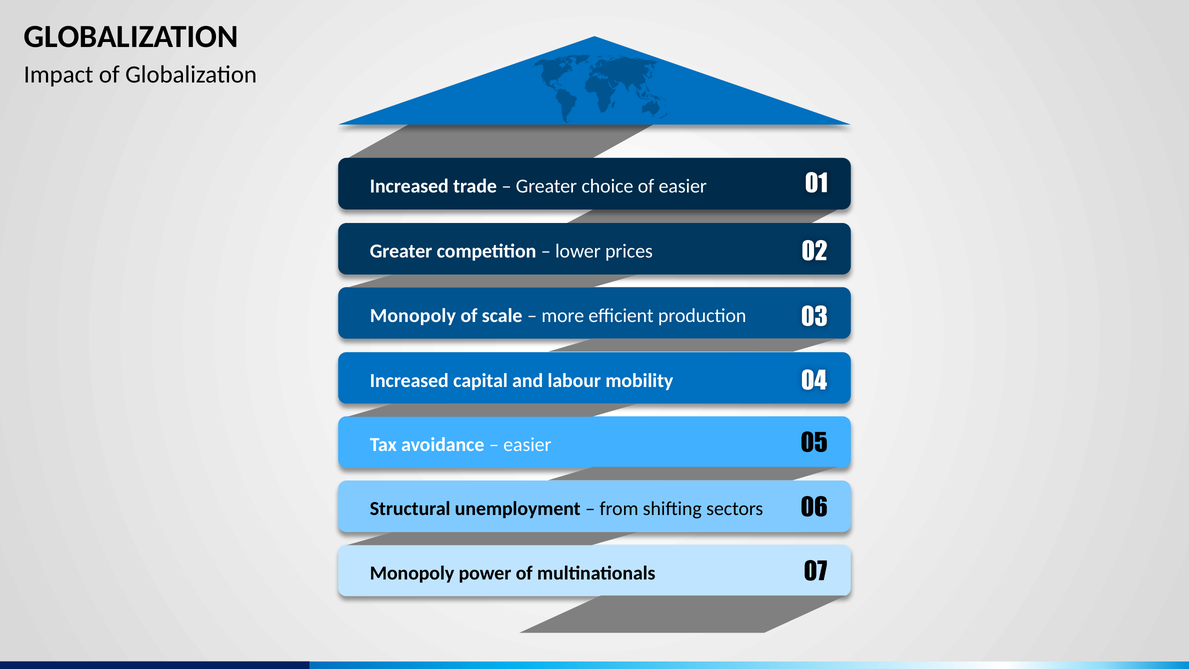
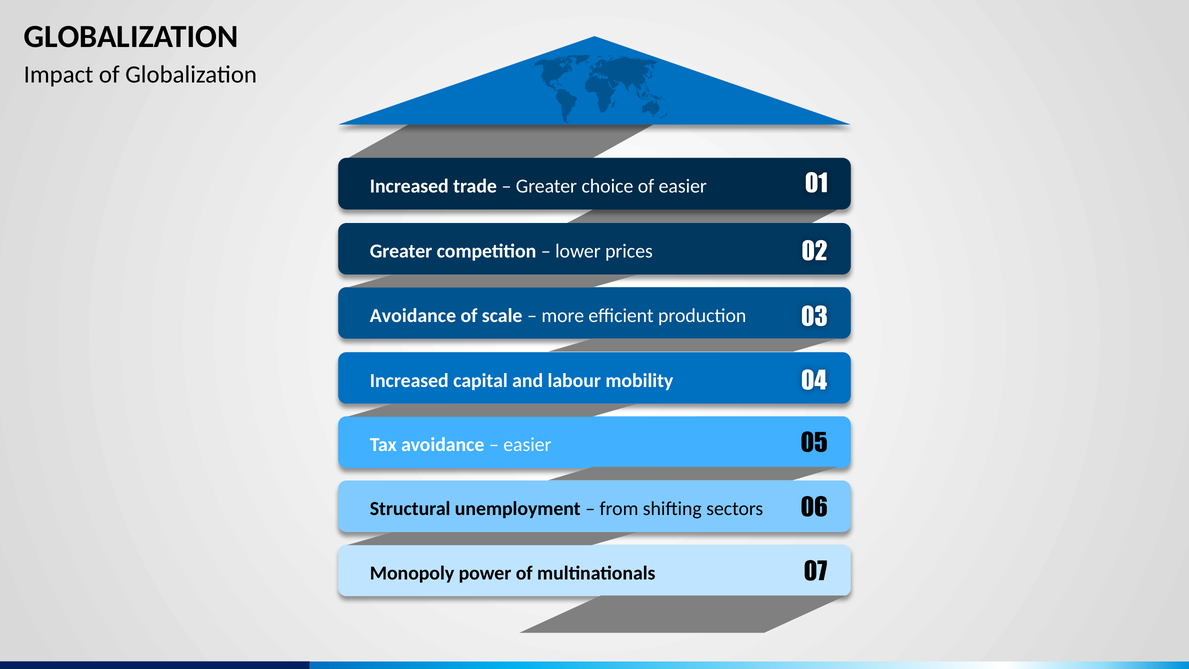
Monopoly at (413, 316): Monopoly -> Avoidance
